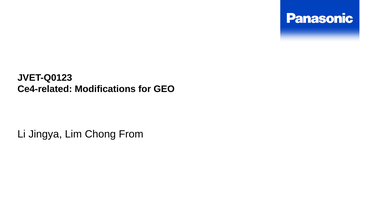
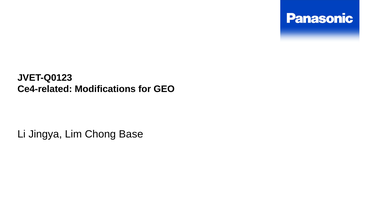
From: From -> Base
